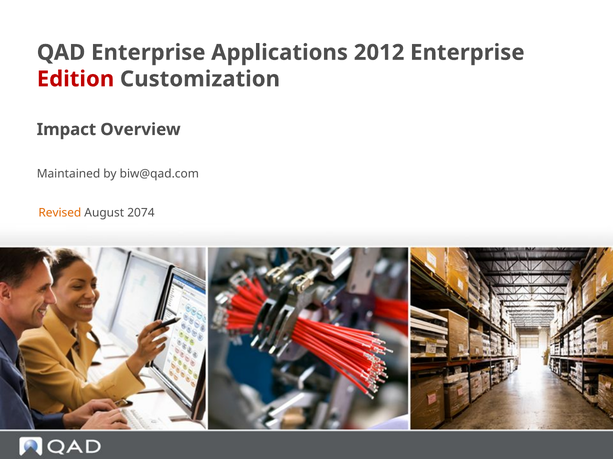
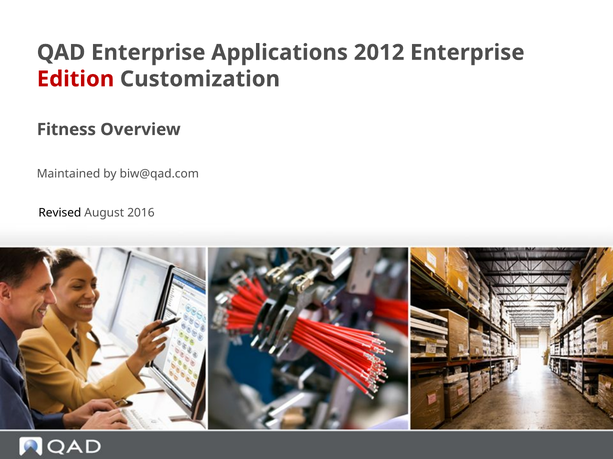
Impact: Impact -> Fitness
Revised colour: orange -> black
2074: 2074 -> 2016
